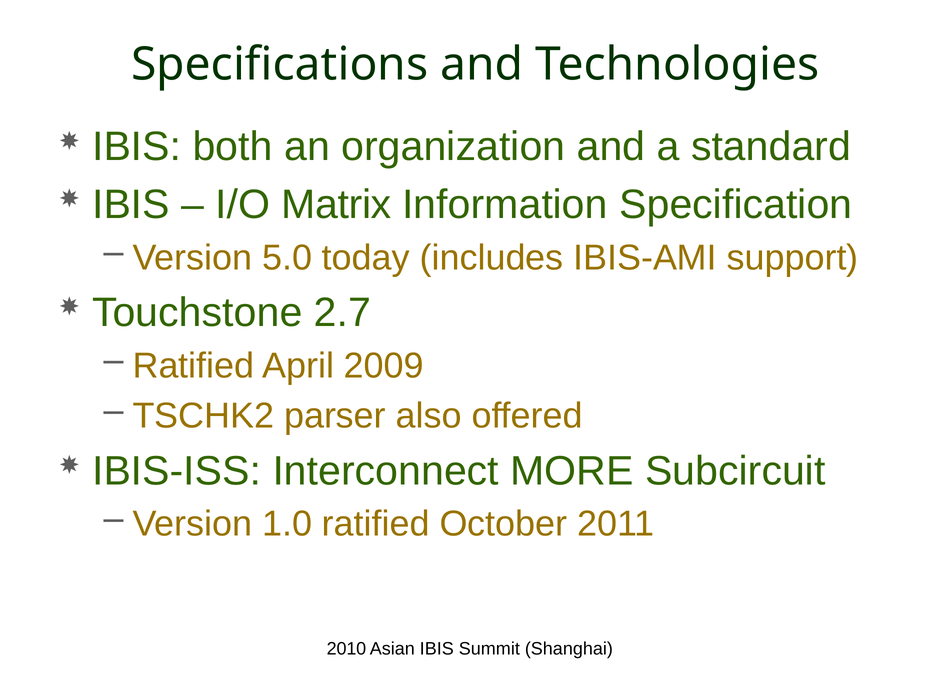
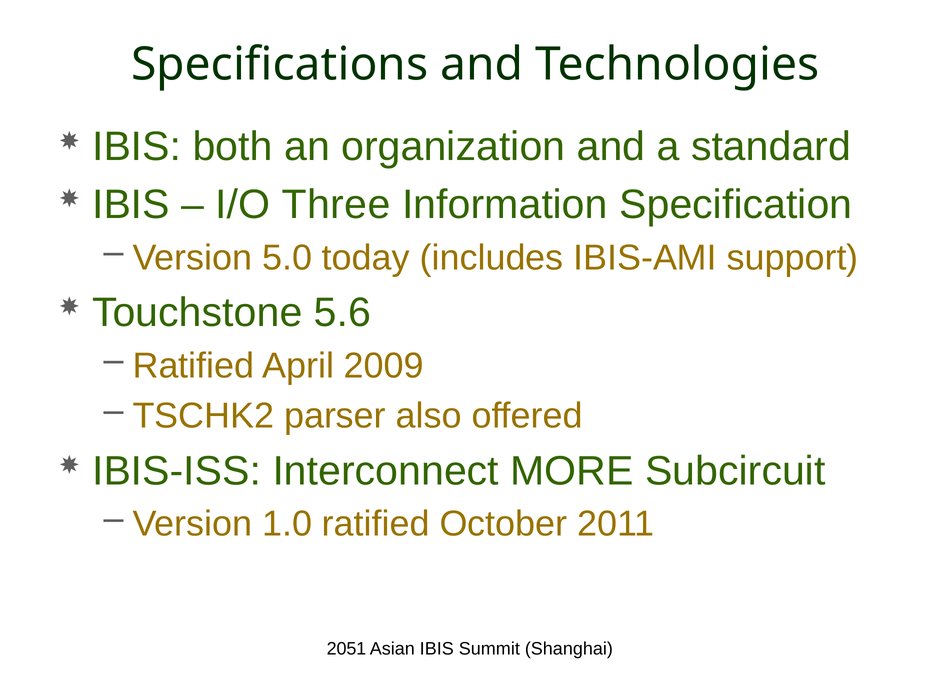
Matrix: Matrix -> Three
2.7: 2.7 -> 5.6
2010: 2010 -> 2051
